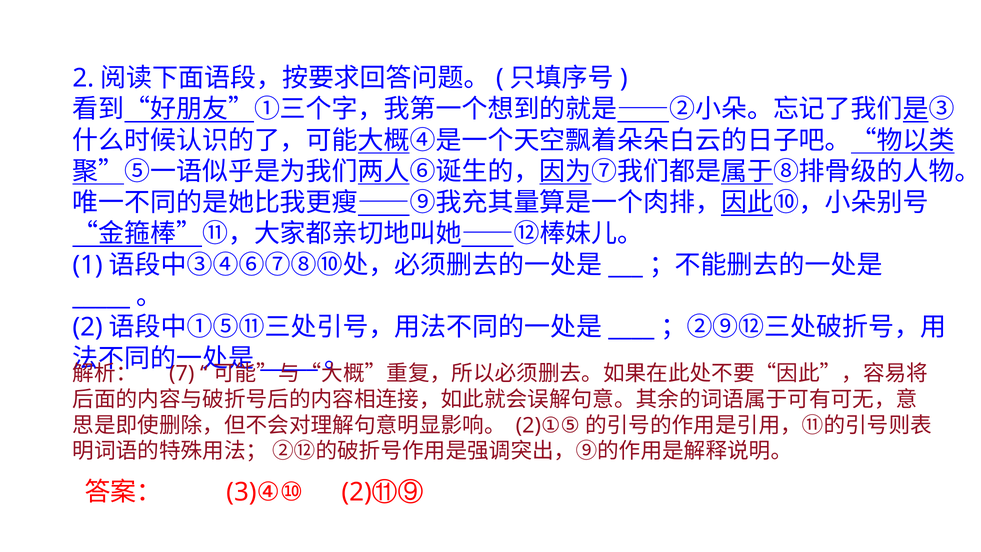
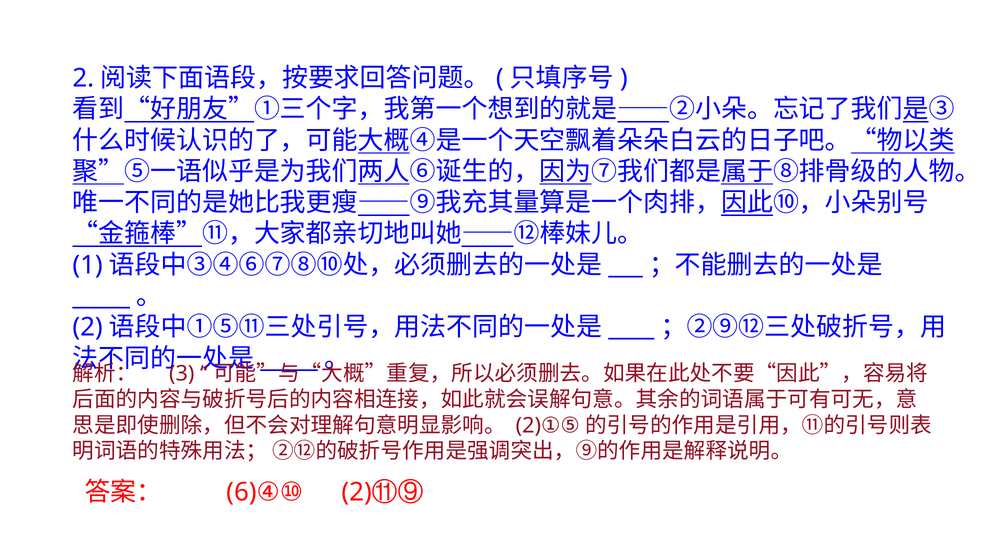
7: 7 -> 3
3: 3 -> 6
